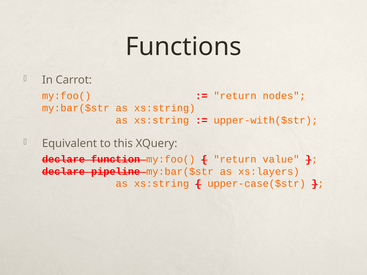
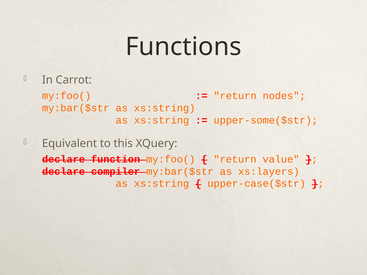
upper-with($str: upper-with($str -> upper-some($str
pipeline: pipeline -> compiler
